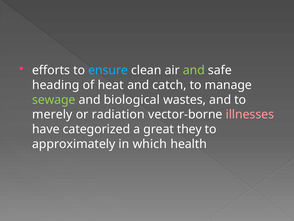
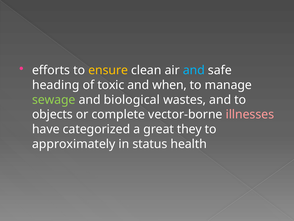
ensure colour: light blue -> yellow
and at (194, 70) colour: light green -> light blue
heat: heat -> toxic
catch: catch -> when
merely: merely -> objects
radiation: radiation -> complete
which: which -> status
